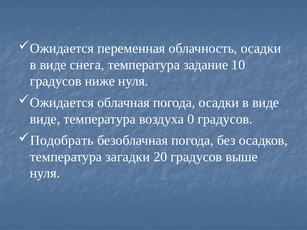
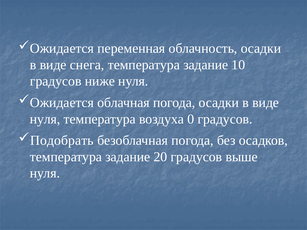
виде at (45, 119): виде -> нуля
загадки at (128, 157): загадки -> задание
